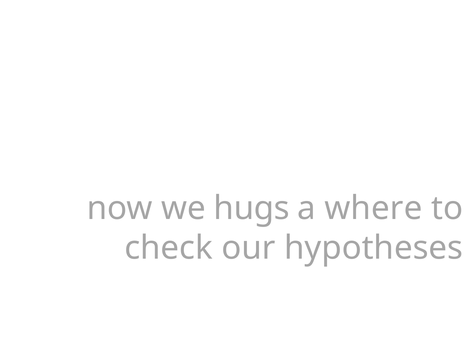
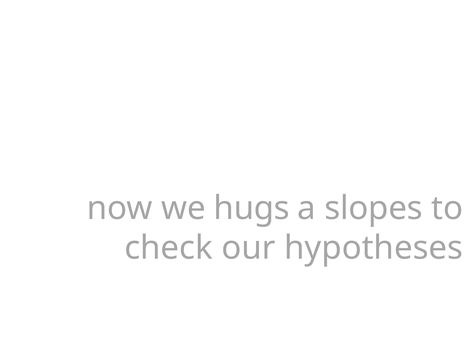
where: where -> slopes
